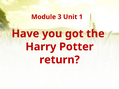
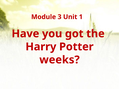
return: return -> weeks
